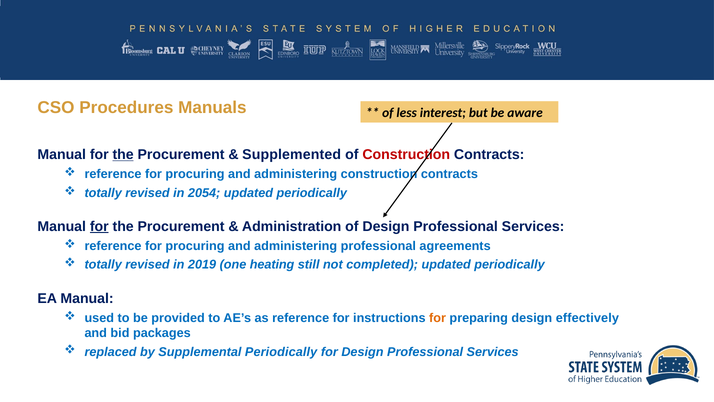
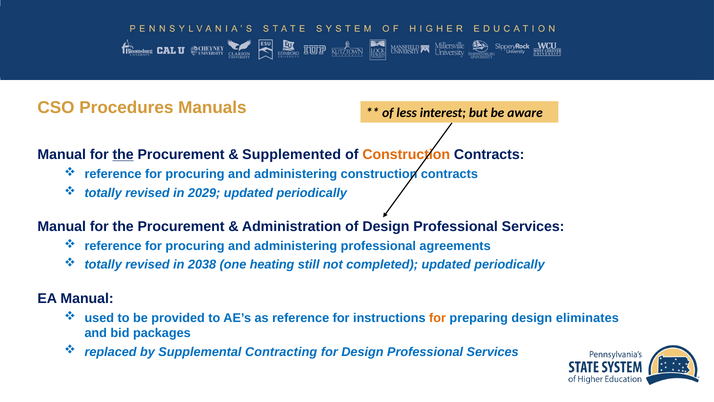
Construction at (406, 155) colour: red -> orange
2054: 2054 -> 2029
for at (99, 226) underline: present -> none
2019: 2019 -> 2038
effectively: effectively -> eliminates
Supplemental Periodically: Periodically -> Contracting
